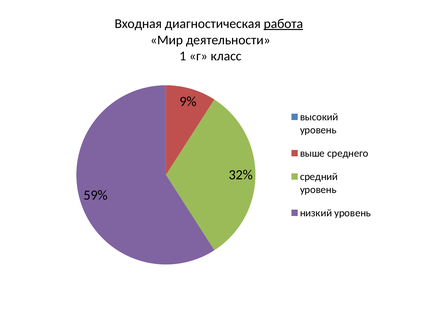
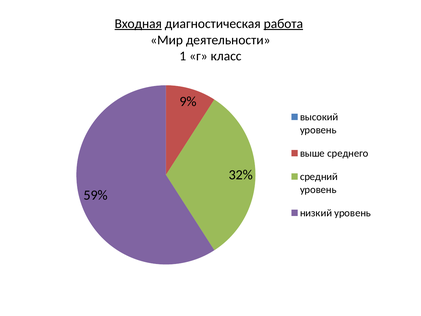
Входная underline: none -> present
